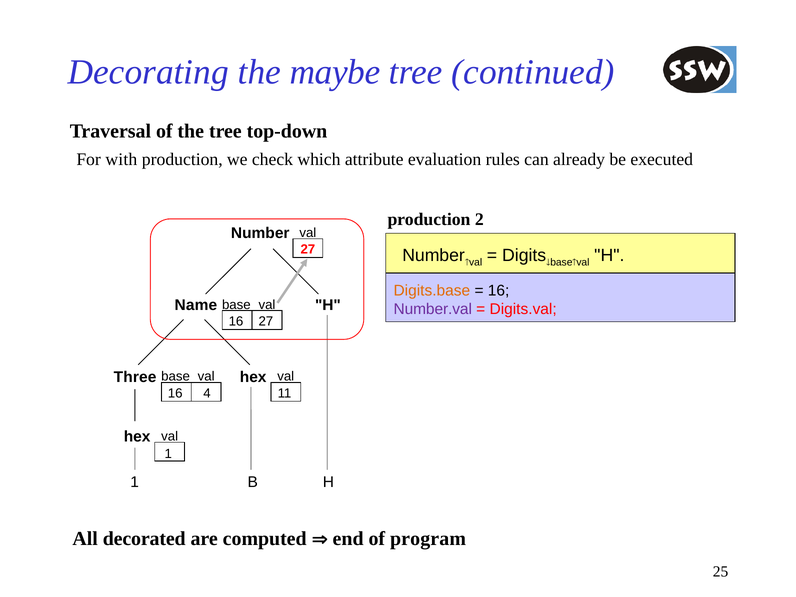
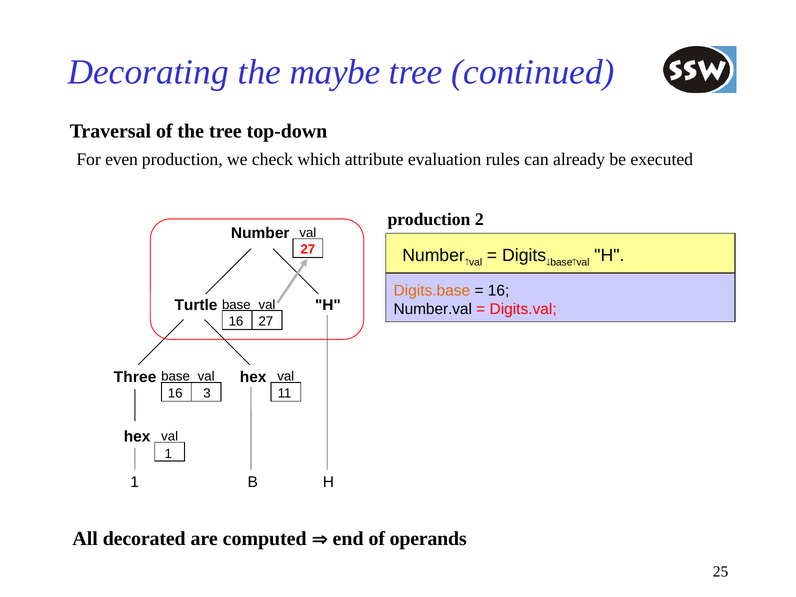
with: with -> even
Name: Name -> Turtle
Number.val colour: purple -> black
4: 4 -> 3
program: program -> operands
